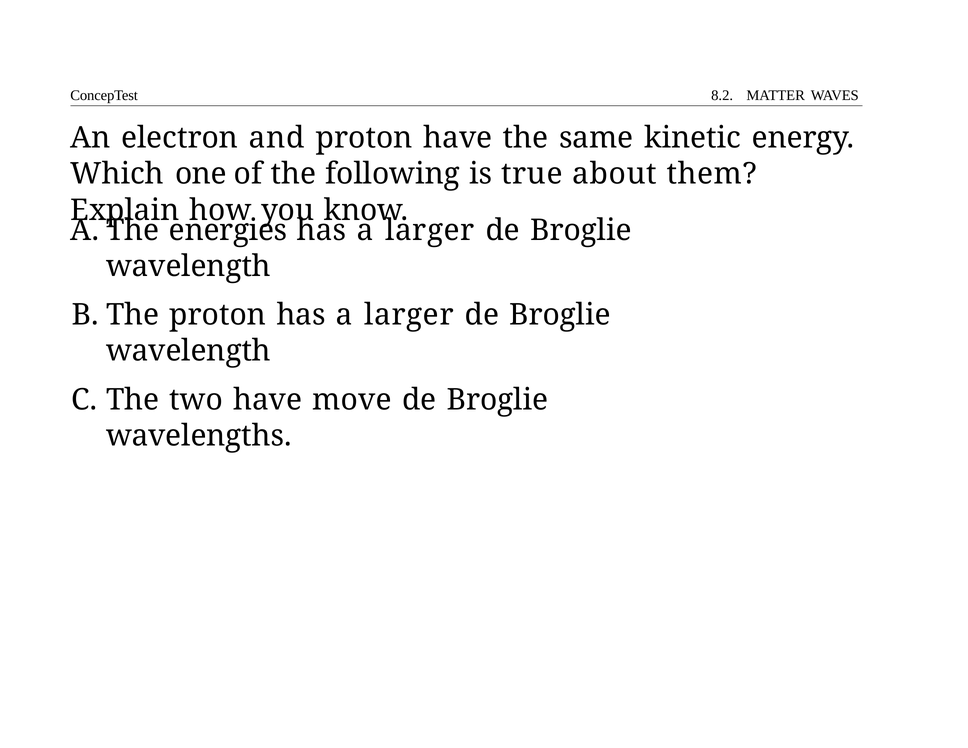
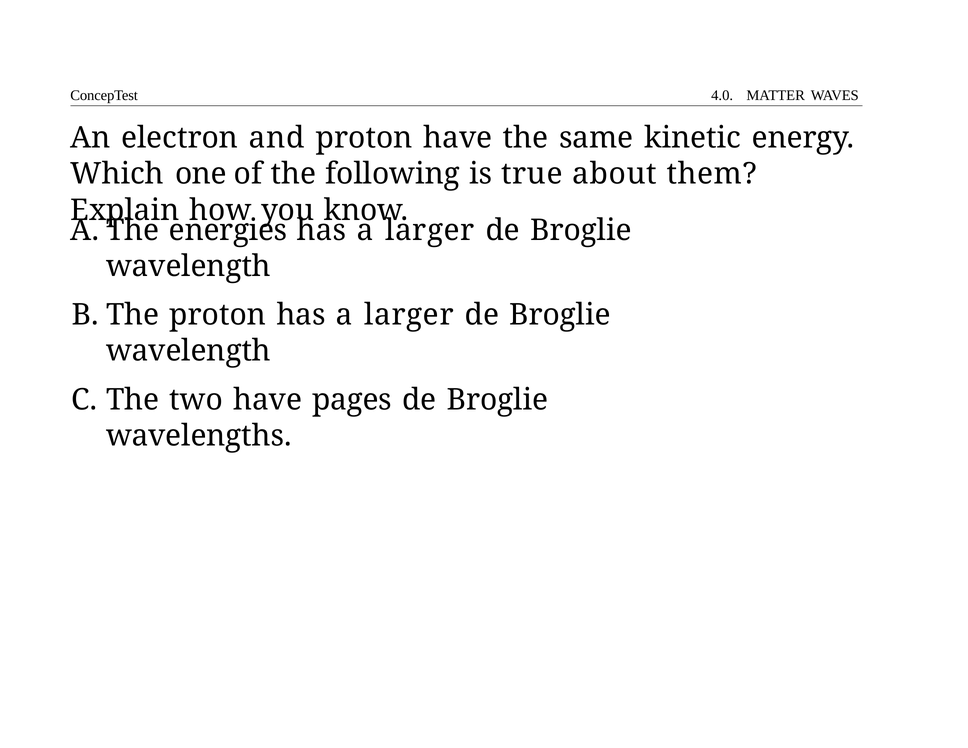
8.2: 8.2 -> 4.0
move: move -> pages
